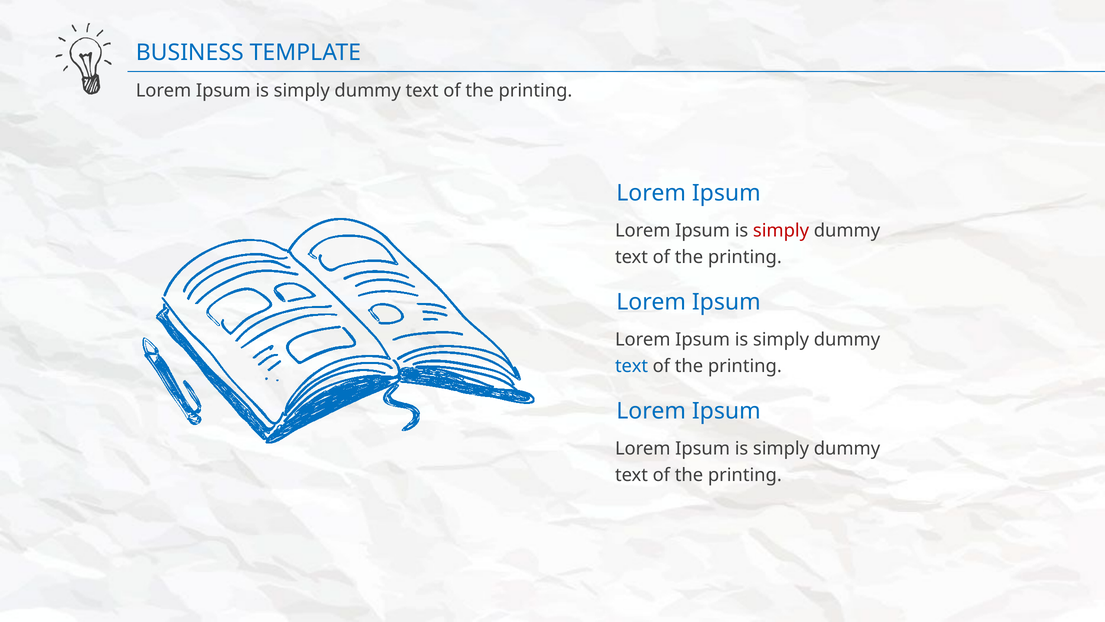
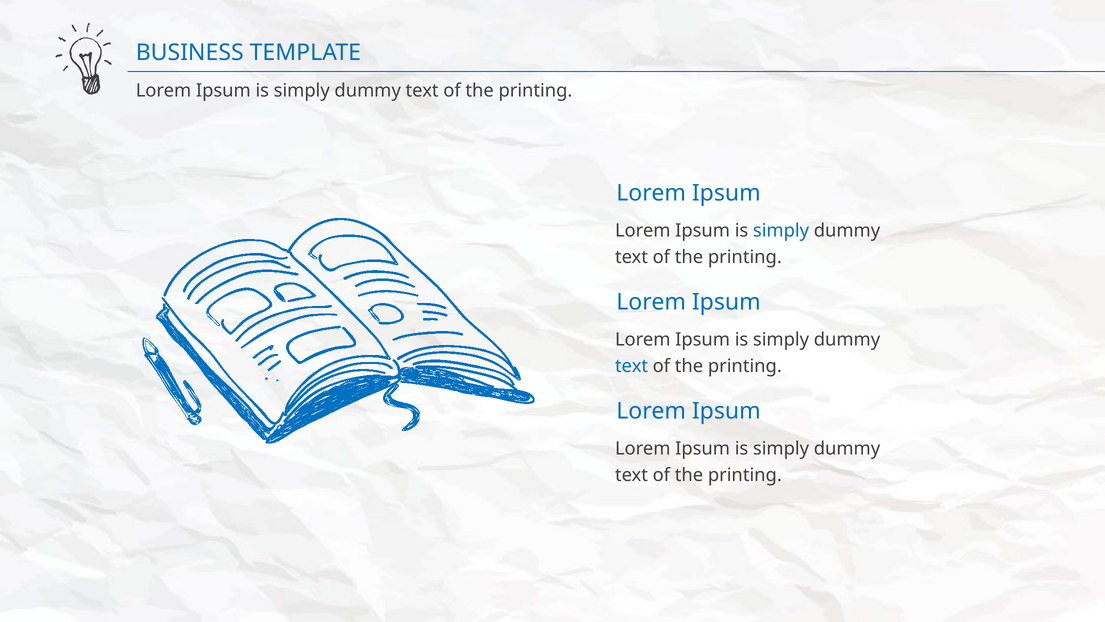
simply at (781, 231) colour: red -> blue
